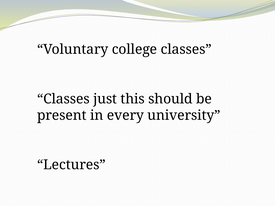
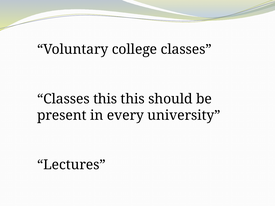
Classes just: just -> this
